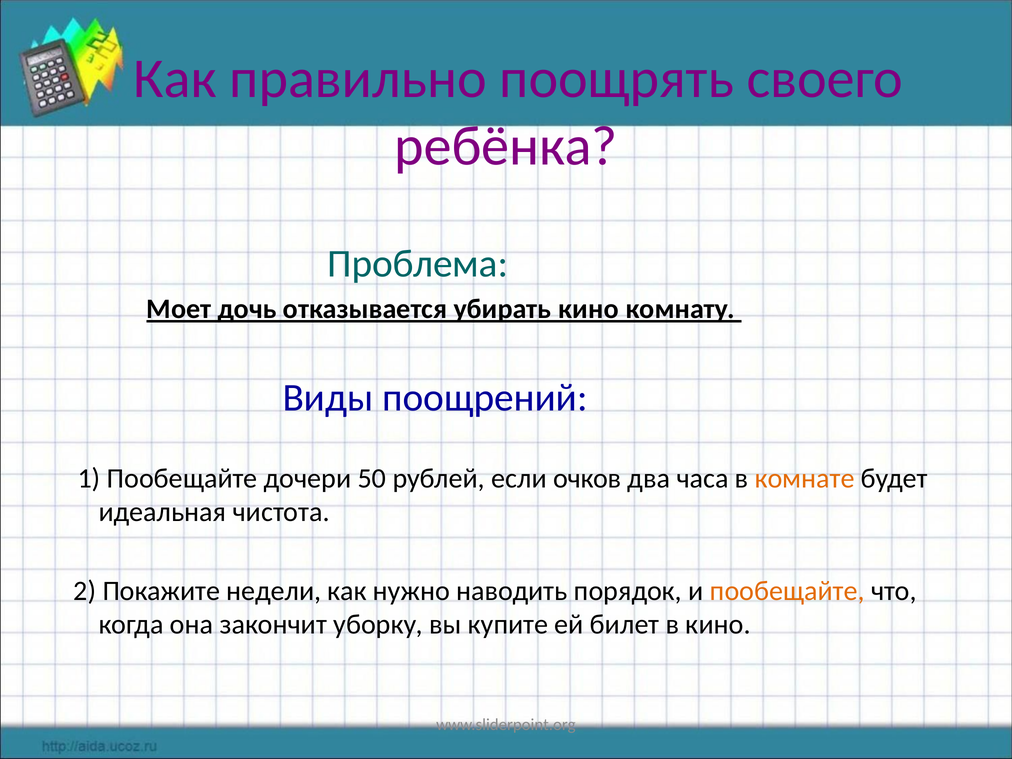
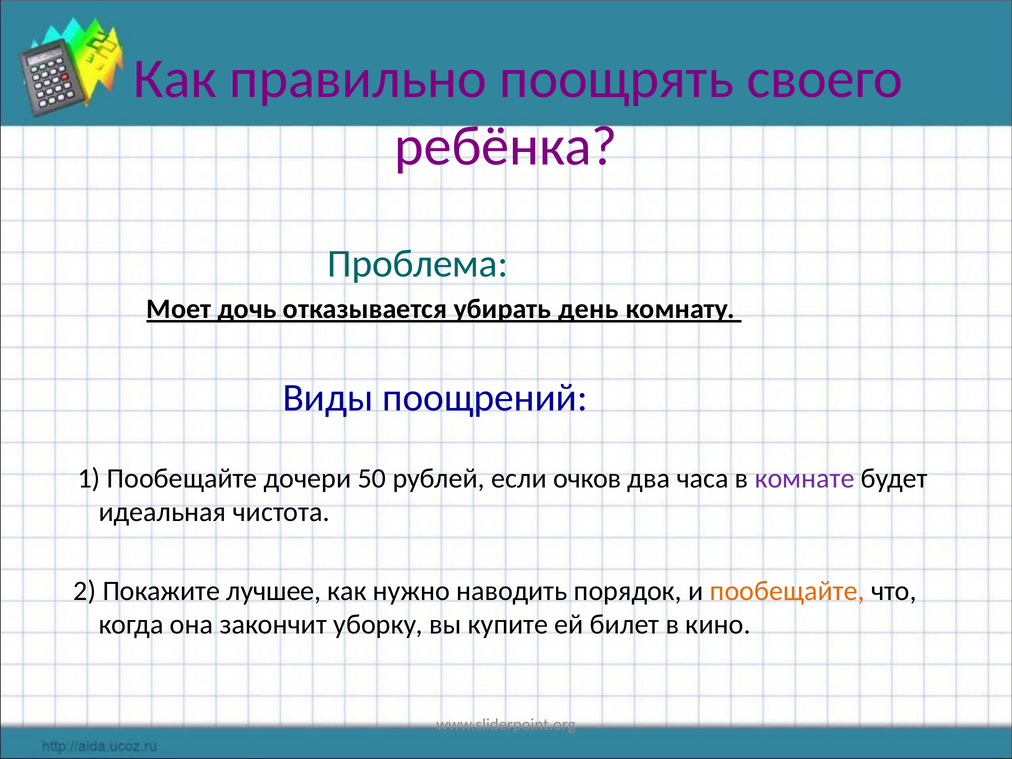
убирать кино: кино -> день
комнате colour: orange -> purple
недели: недели -> лучшее
